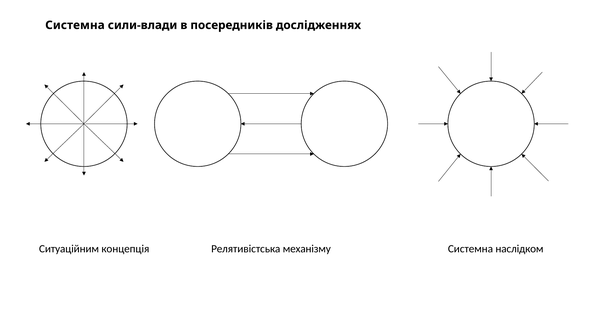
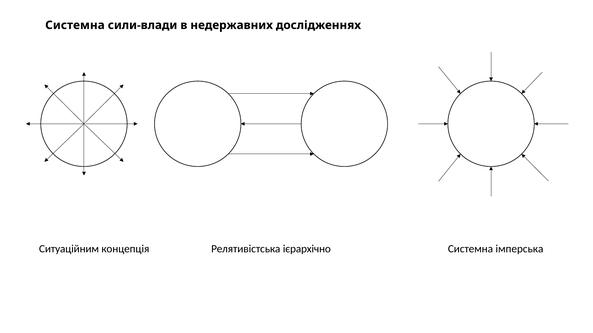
посередників: посередників -> недержавних
механізму: механізму -> ієрархічно
наслідком: наслідком -> імперська
